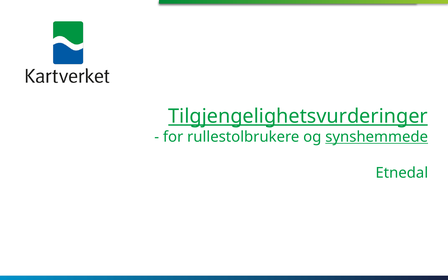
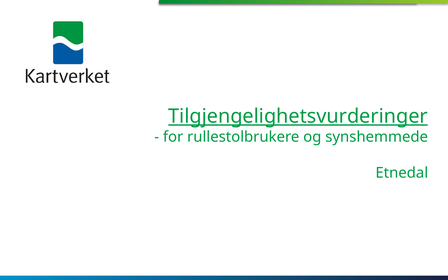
synshemmede underline: present -> none
